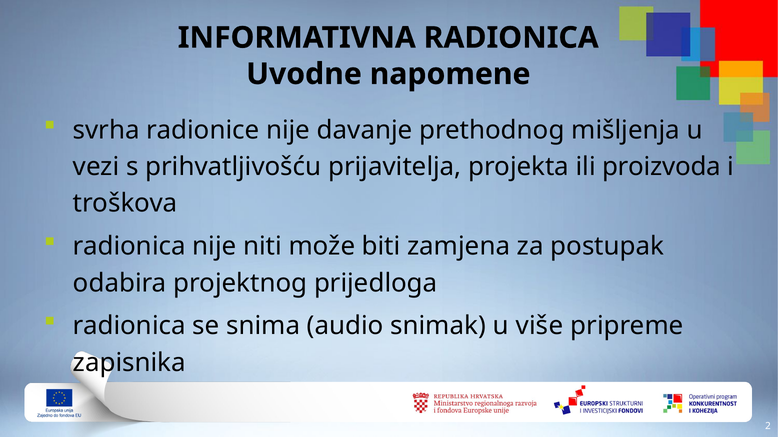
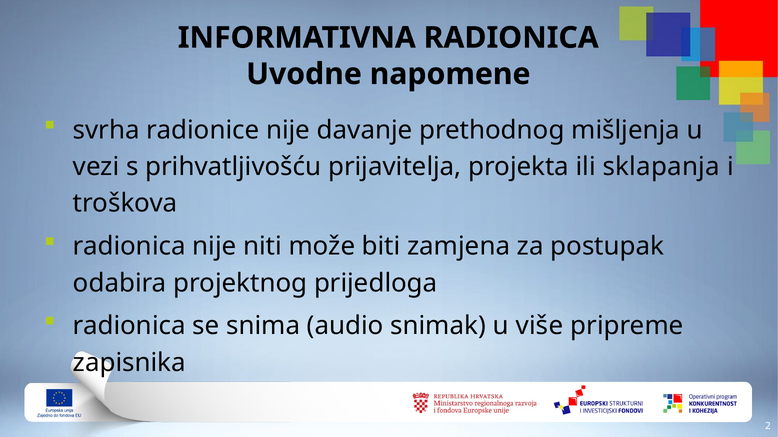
proizvoda: proizvoda -> sklapanja
